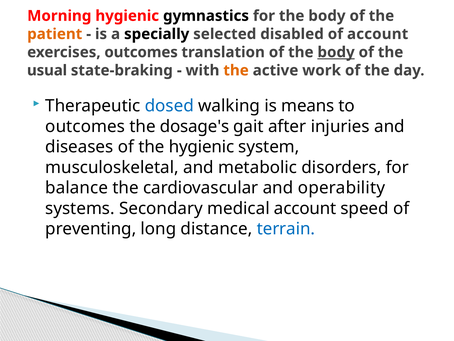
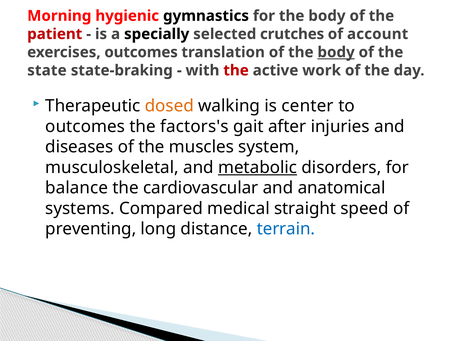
patient colour: orange -> red
disabled: disabled -> crutches
usual: usual -> state
the at (236, 70) colour: orange -> red
dosed colour: blue -> orange
means: means -> center
dosage's: dosage's -> factors's
the hygienic: hygienic -> muscles
metabolic underline: none -> present
operability: operability -> anatomical
Secondary: Secondary -> Compared
medical account: account -> straight
